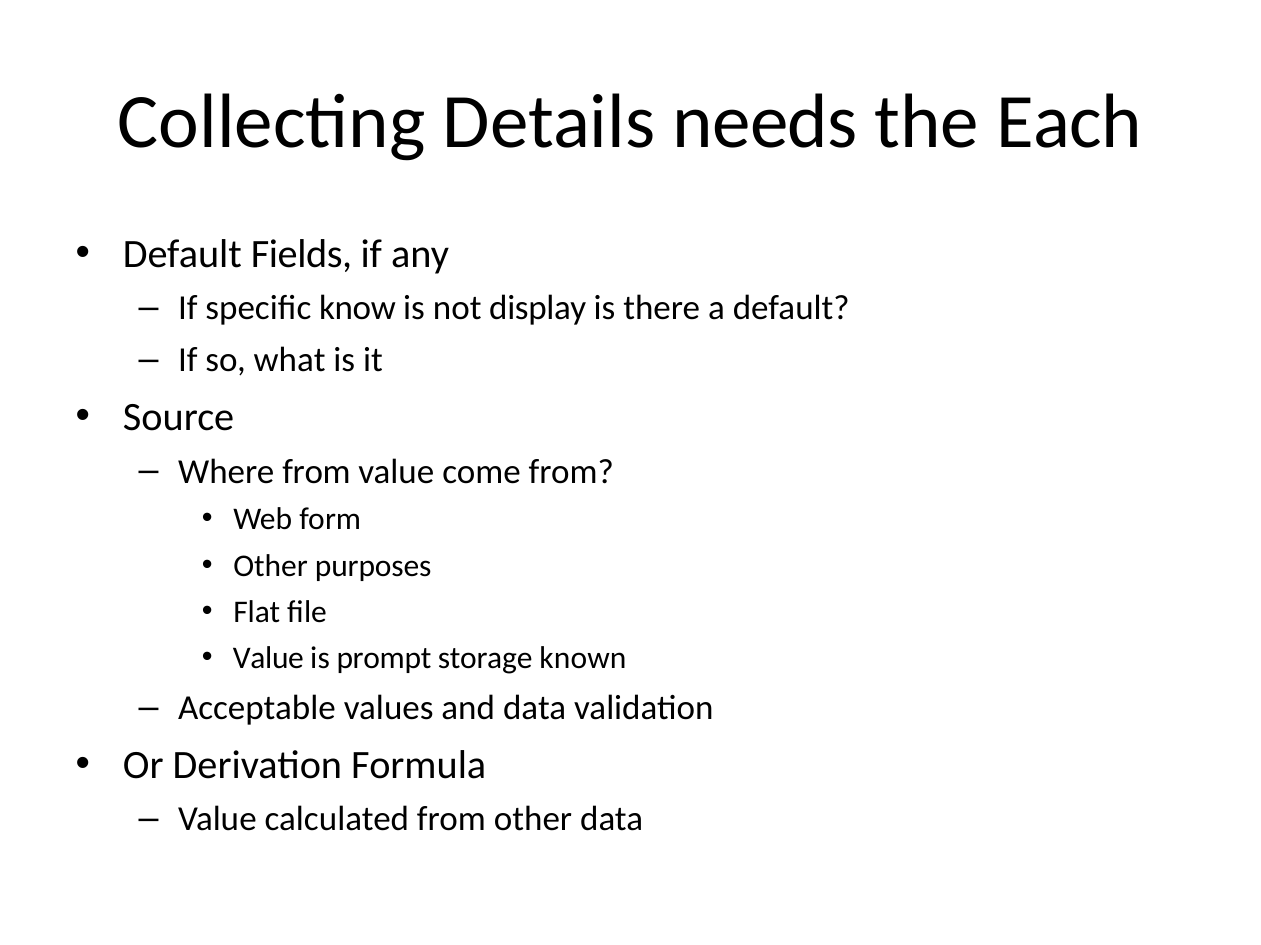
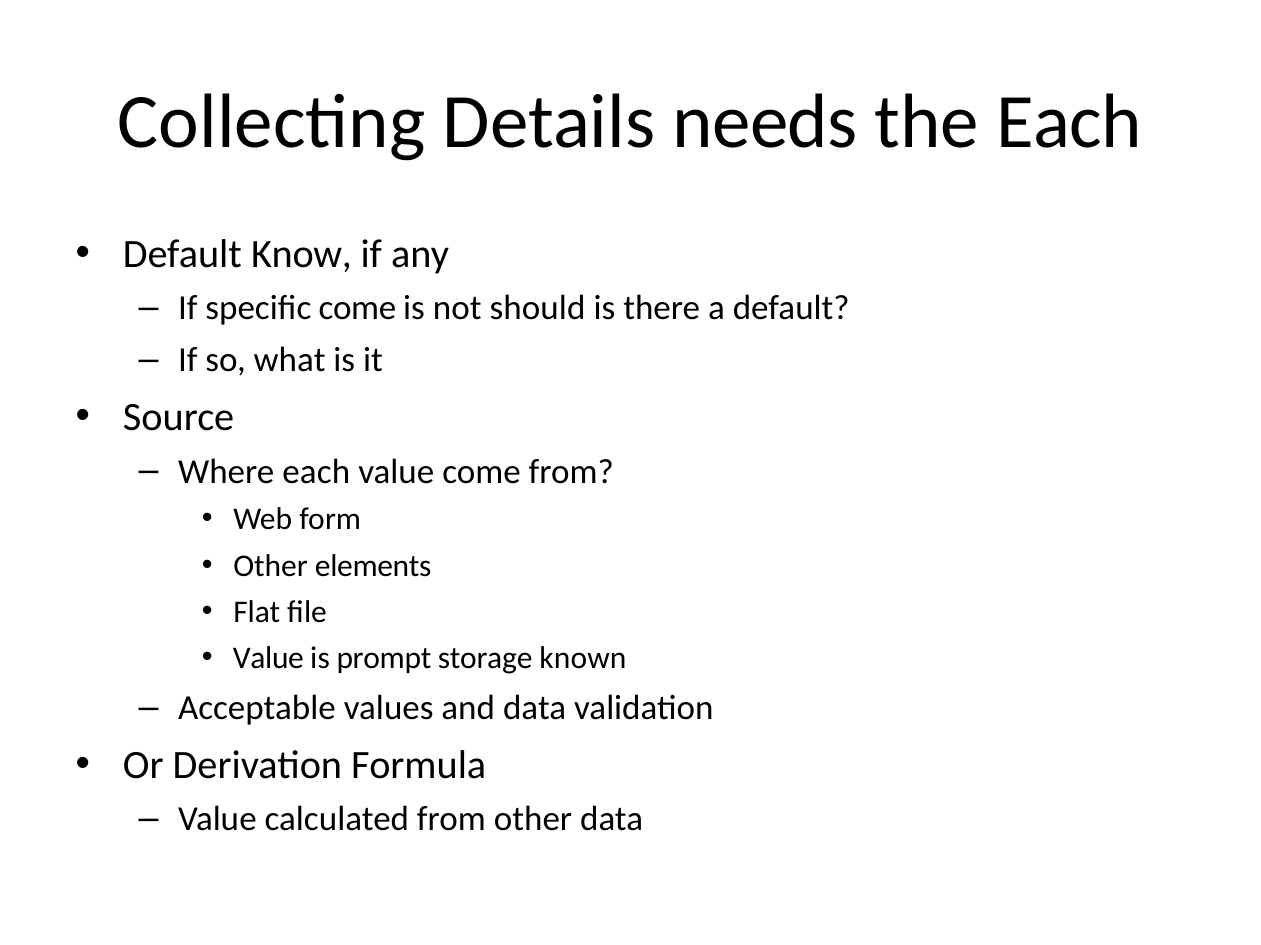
Fields: Fields -> Know
specific know: know -> come
display: display -> should
Where from: from -> each
purposes: purposes -> elements
